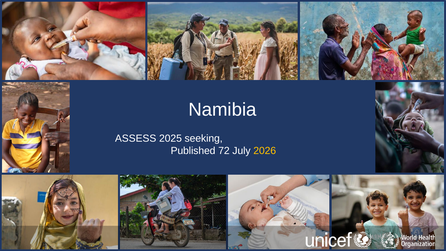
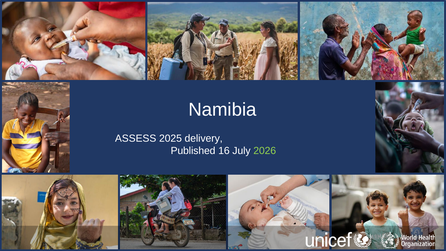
seeking: seeking -> delivery
72: 72 -> 16
2026 colour: yellow -> light green
